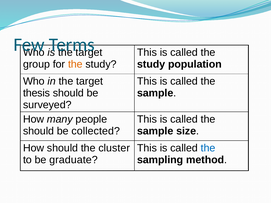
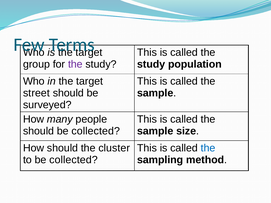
the at (75, 64) colour: orange -> purple
thesis: thesis -> street
to be graduate: graduate -> collected
